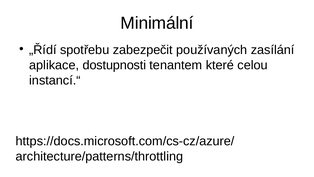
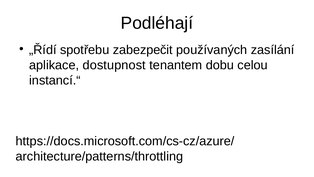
Minimální: Minimální -> Podléhají
dostupnosti: dostupnosti -> dostupnost
které: které -> dobu
